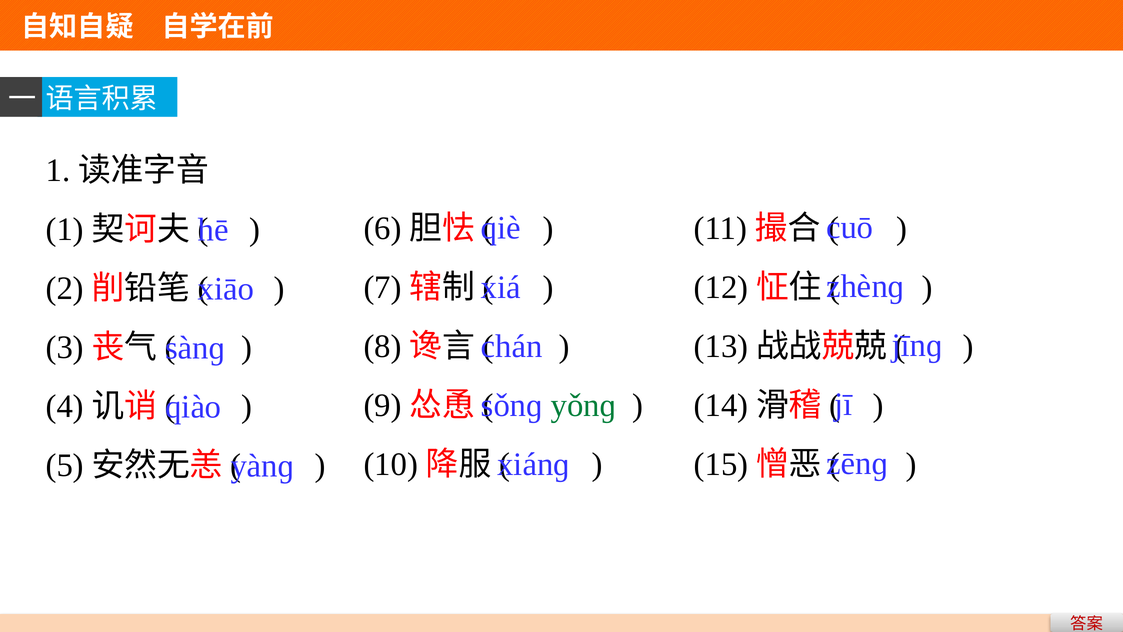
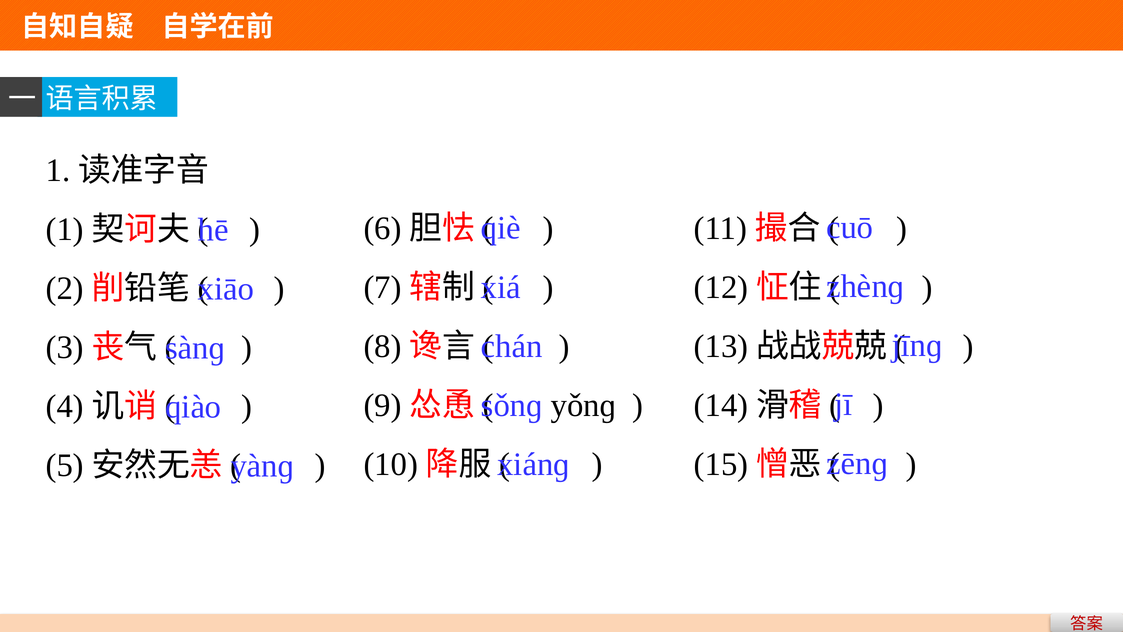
yǒnɡ colour: green -> black
